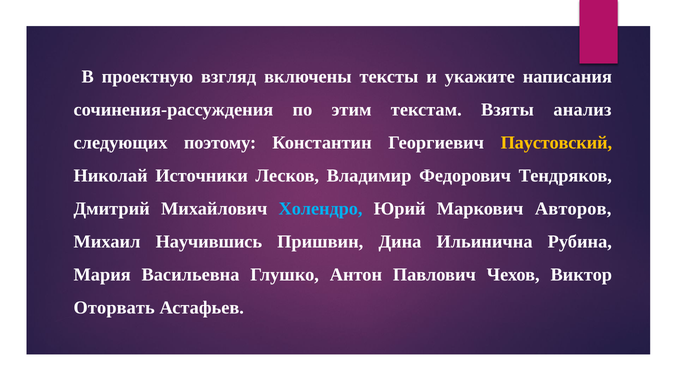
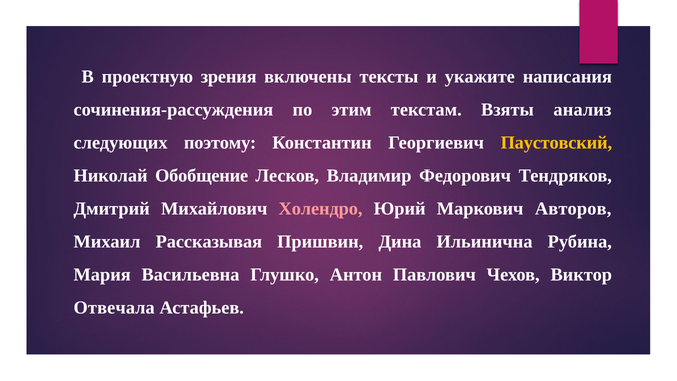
взгляд: взгляд -> зрения
Источники: Источники -> Обобщение
Холендро colour: light blue -> pink
Научившись: Научившись -> Рассказывая
Оторвать: Оторвать -> Отвечала
